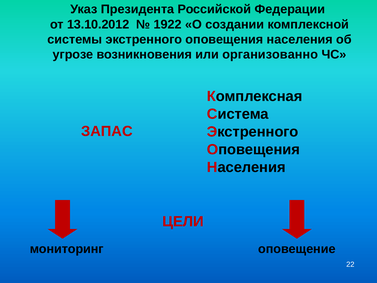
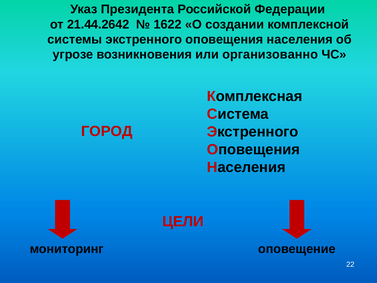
13.10.2012: 13.10.2012 -> 21.44.2642
1922: 1922 -> 1622
ЗАПАС: ЗАПАС -> ГОРОД
